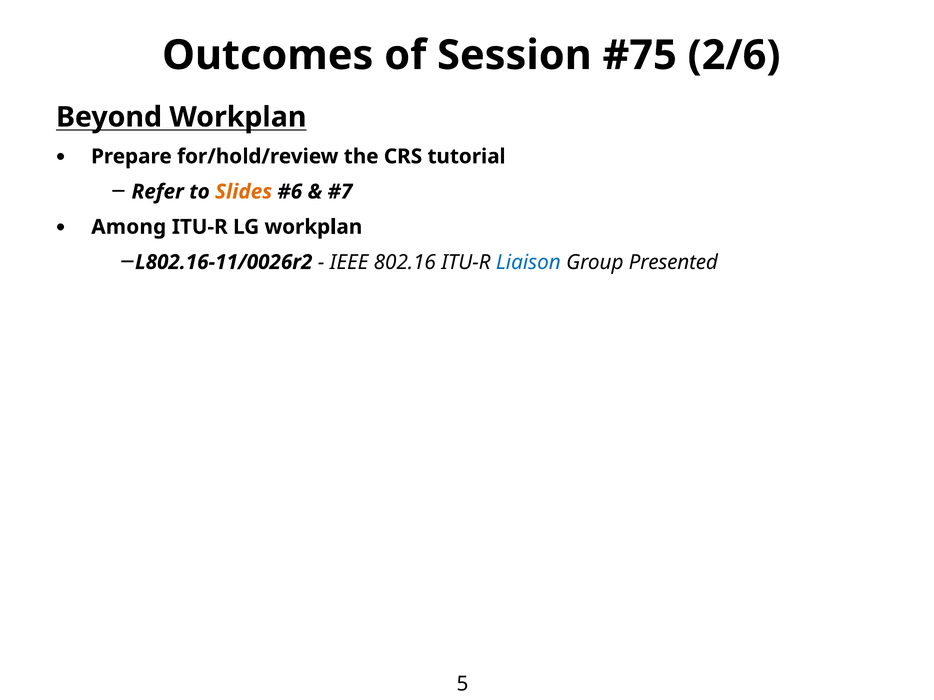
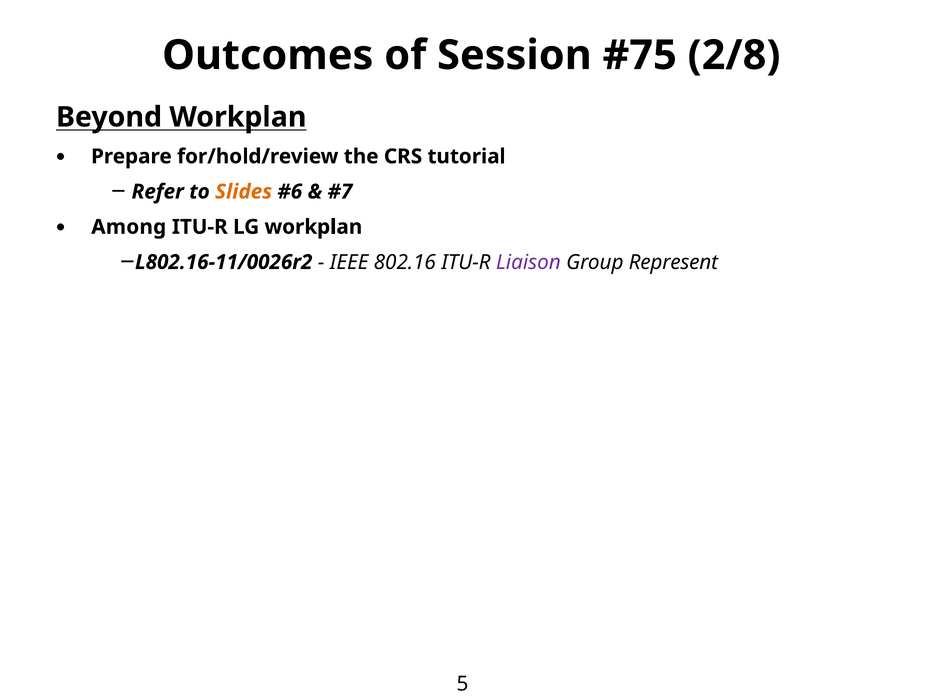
2/6: 2/6 -> 2/8
Liaison colour: blue -> purple
Presented: Presented -> Represent
